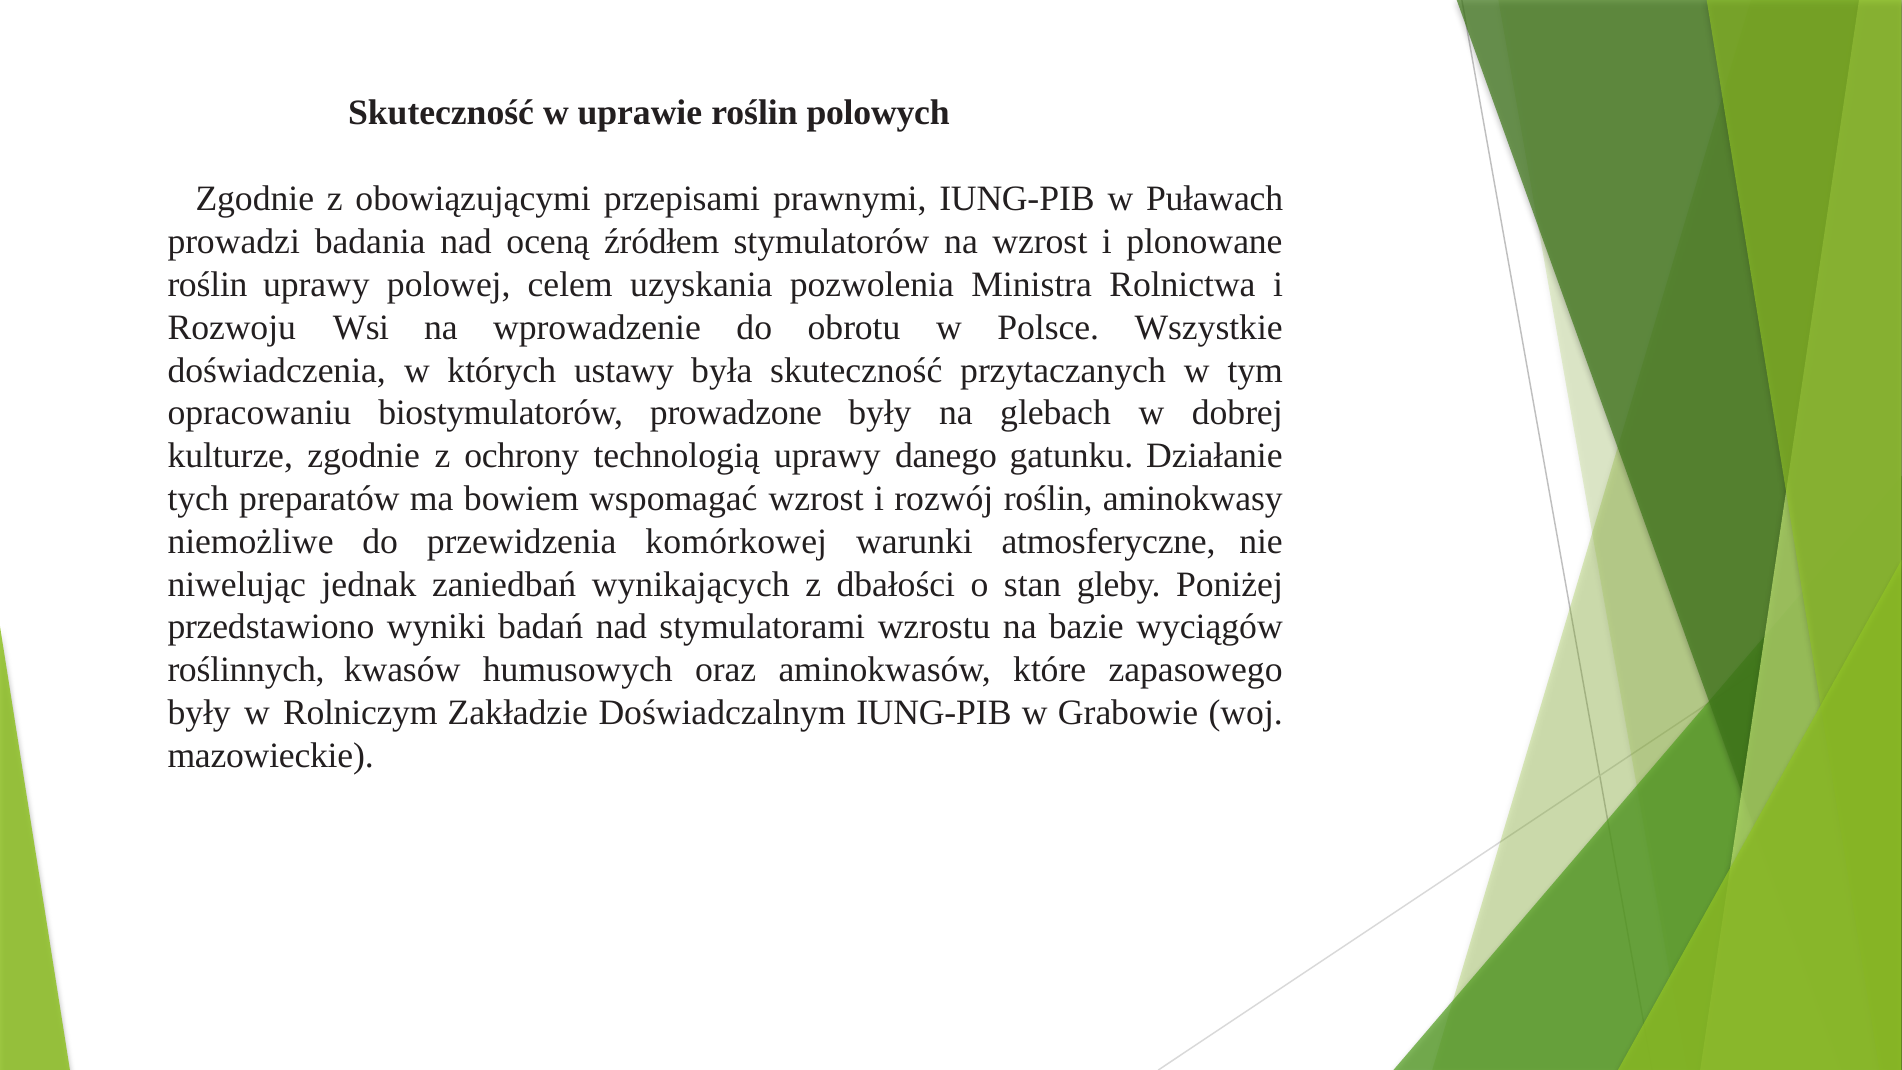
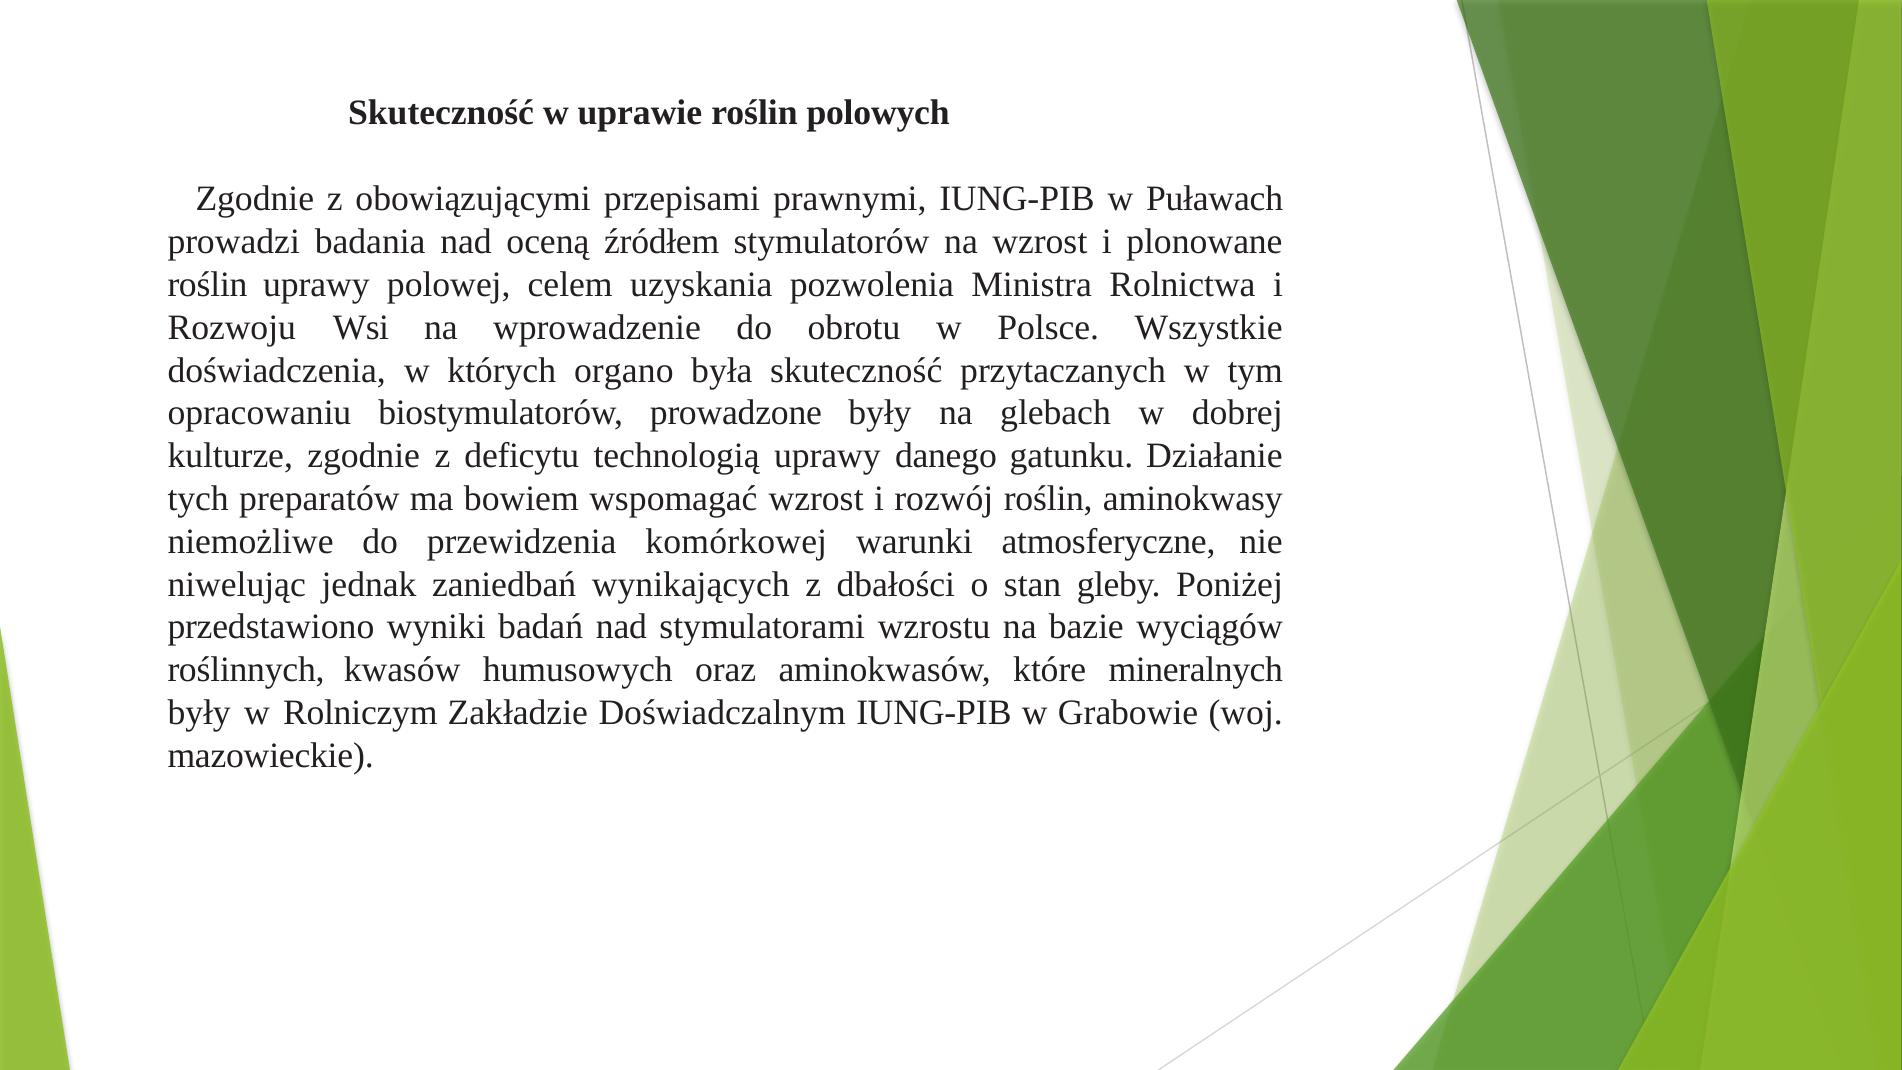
ustawy: ustawy -> organo
ochrony: ochrony -> deficytu
zapasowego: zapasowego -> mineralnych
